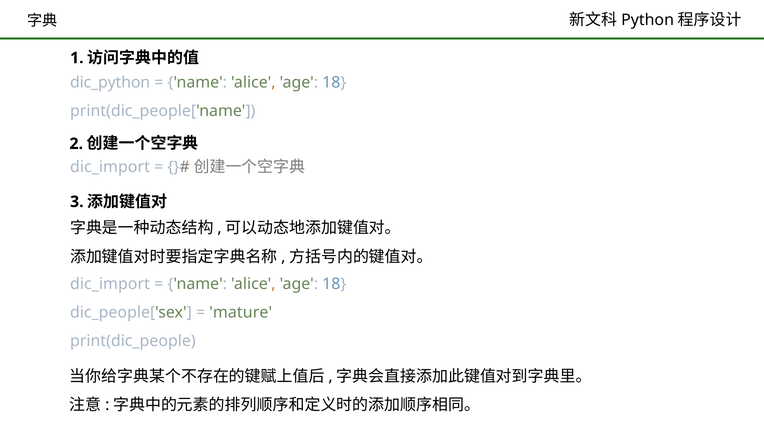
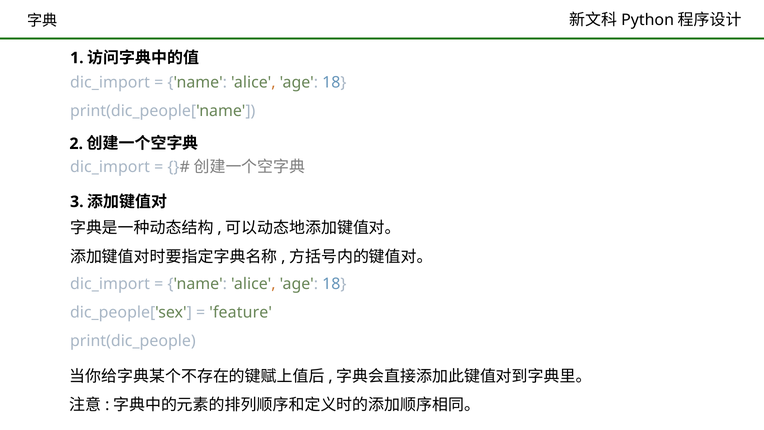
dic_python at (110, 82): dic_python -> dic_import
mature: mature -> feature
